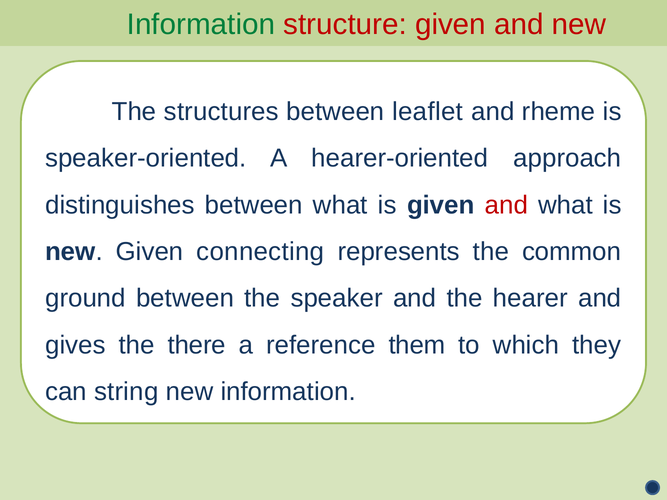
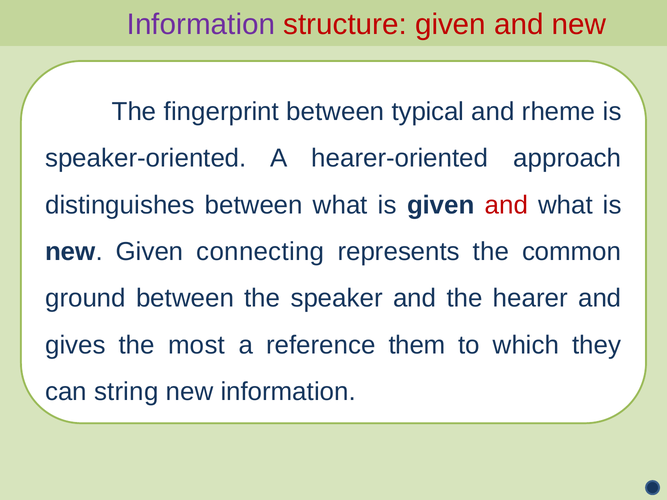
Information at (201, 25) colour: green -> purple
structures: structures -> fingerprint
leaflet: leaflet -> typical
there: there -> most
